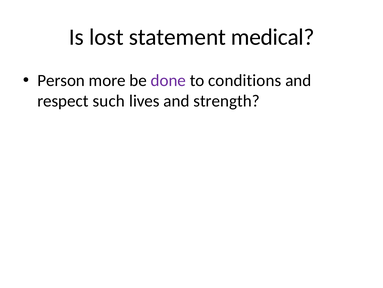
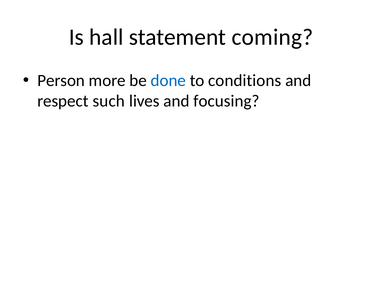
lost: lost -> hall
medical: medical -> coming
done colour: purple -> blue
strength: strength -> focusing
